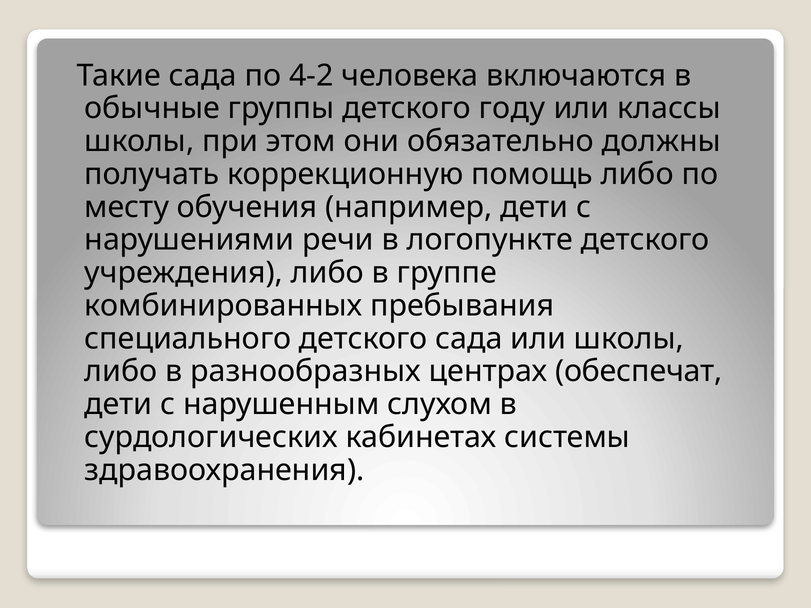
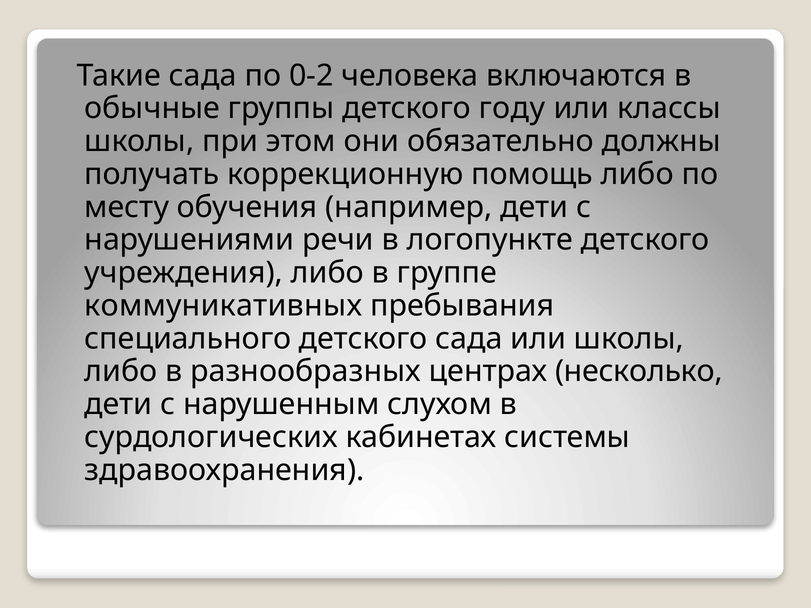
4-2: 4-2 -> 0-2
комбинированных: комбинированных -> коммуникативных
обеспечат: обеспечат -> несколько
